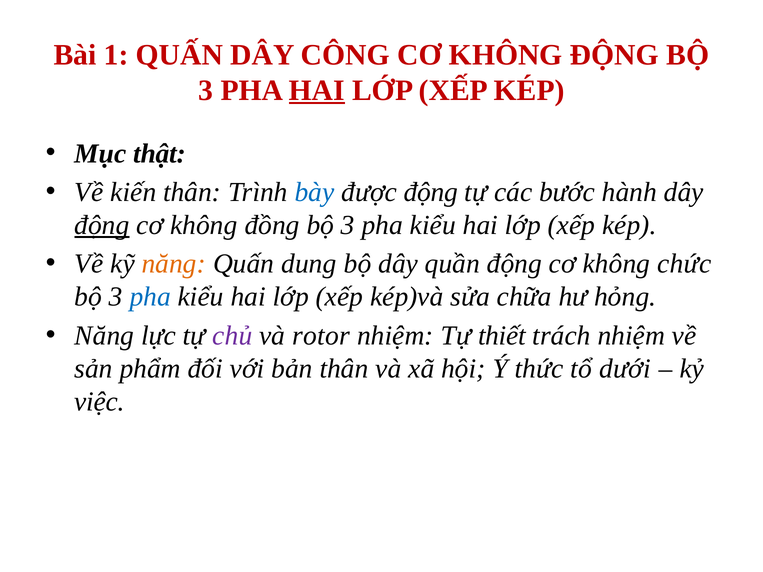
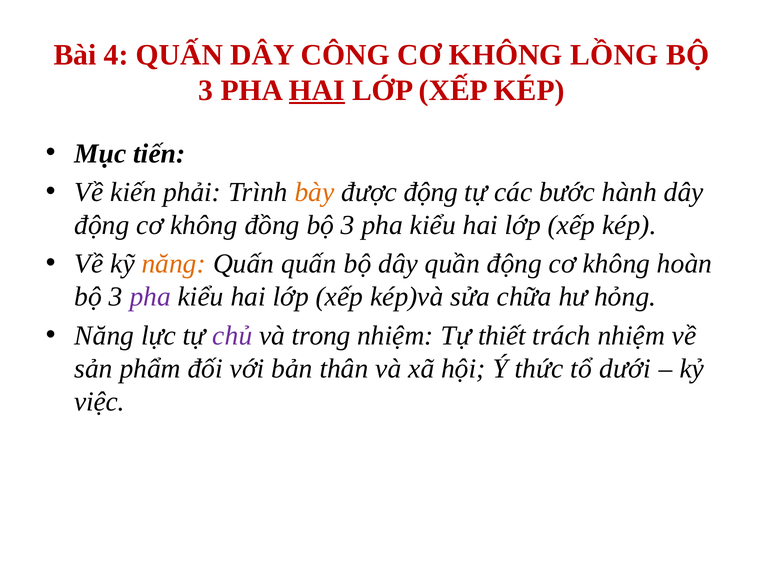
1: 1 -> 4
KHÔNG ĐỘNG: ĐỘNG -> LỒNG
thật: thật -> tiến
kiến thân: thân -> phải
bày colour: blue -> orange
động at (102, 225) underline: present -> none
Quấn dung: dung -> quấn
chức: chức -> hoàn
pha at (150, 297) colour: blue -> purple
rotor: rotor -> trong
